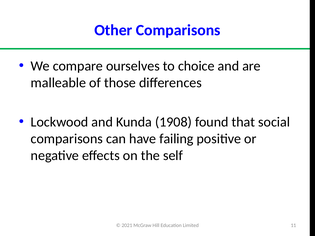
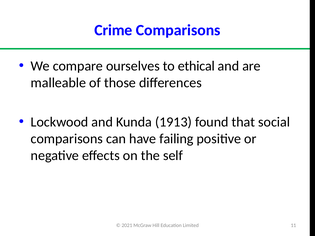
Other: Other -> Crime
choice: choice -> ethical
1908: 1908 -> 1913
